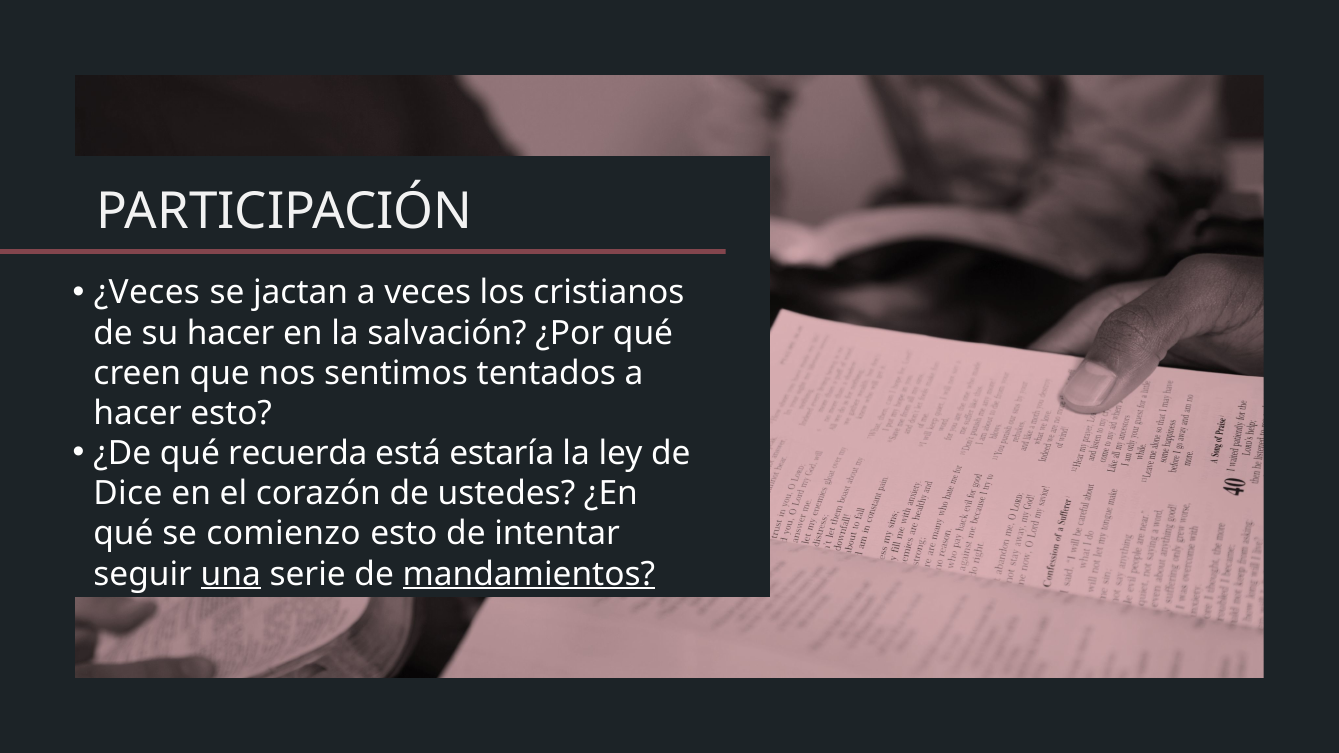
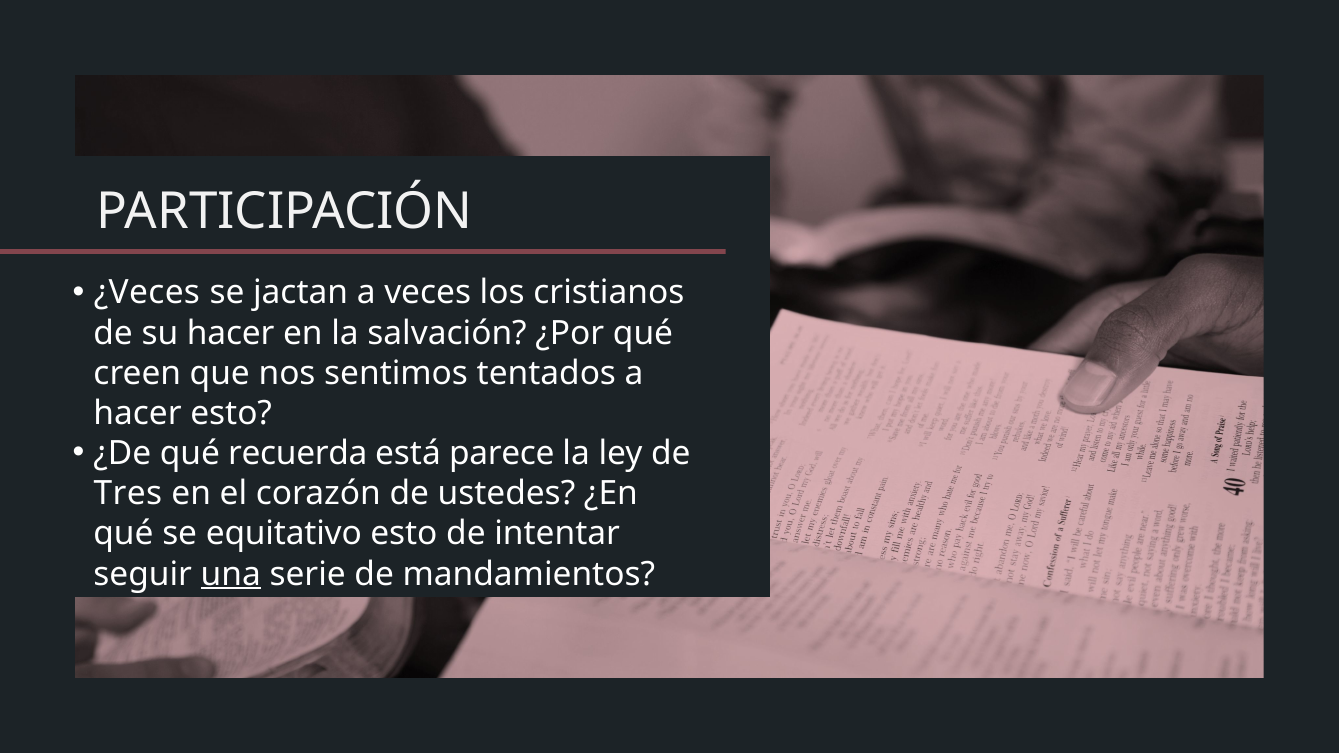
estaría: estaría -> parece
Dice: Dice -> Tres
comienzo: comienzo -> equitativo
mandamientos underline: present -> none
